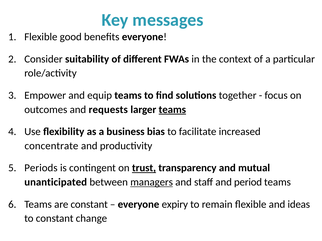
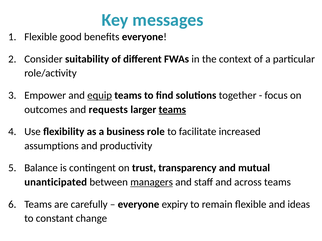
equip underline: none -> present
bias: bias -> role
concentrate: concentrate -> assumptions
Periods: Periods -> Balance
trust underline: present -> none
period: period -> across
are constant: constant -> carefully
